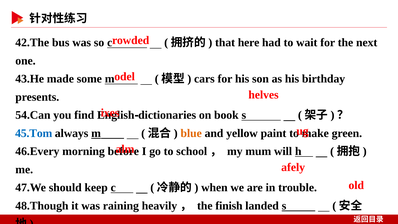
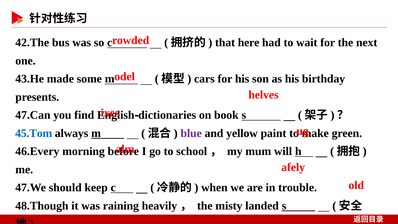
54.Can: 54.Can -> 47.Can
blue colour: orange -> purple
finish: finish -> misty
